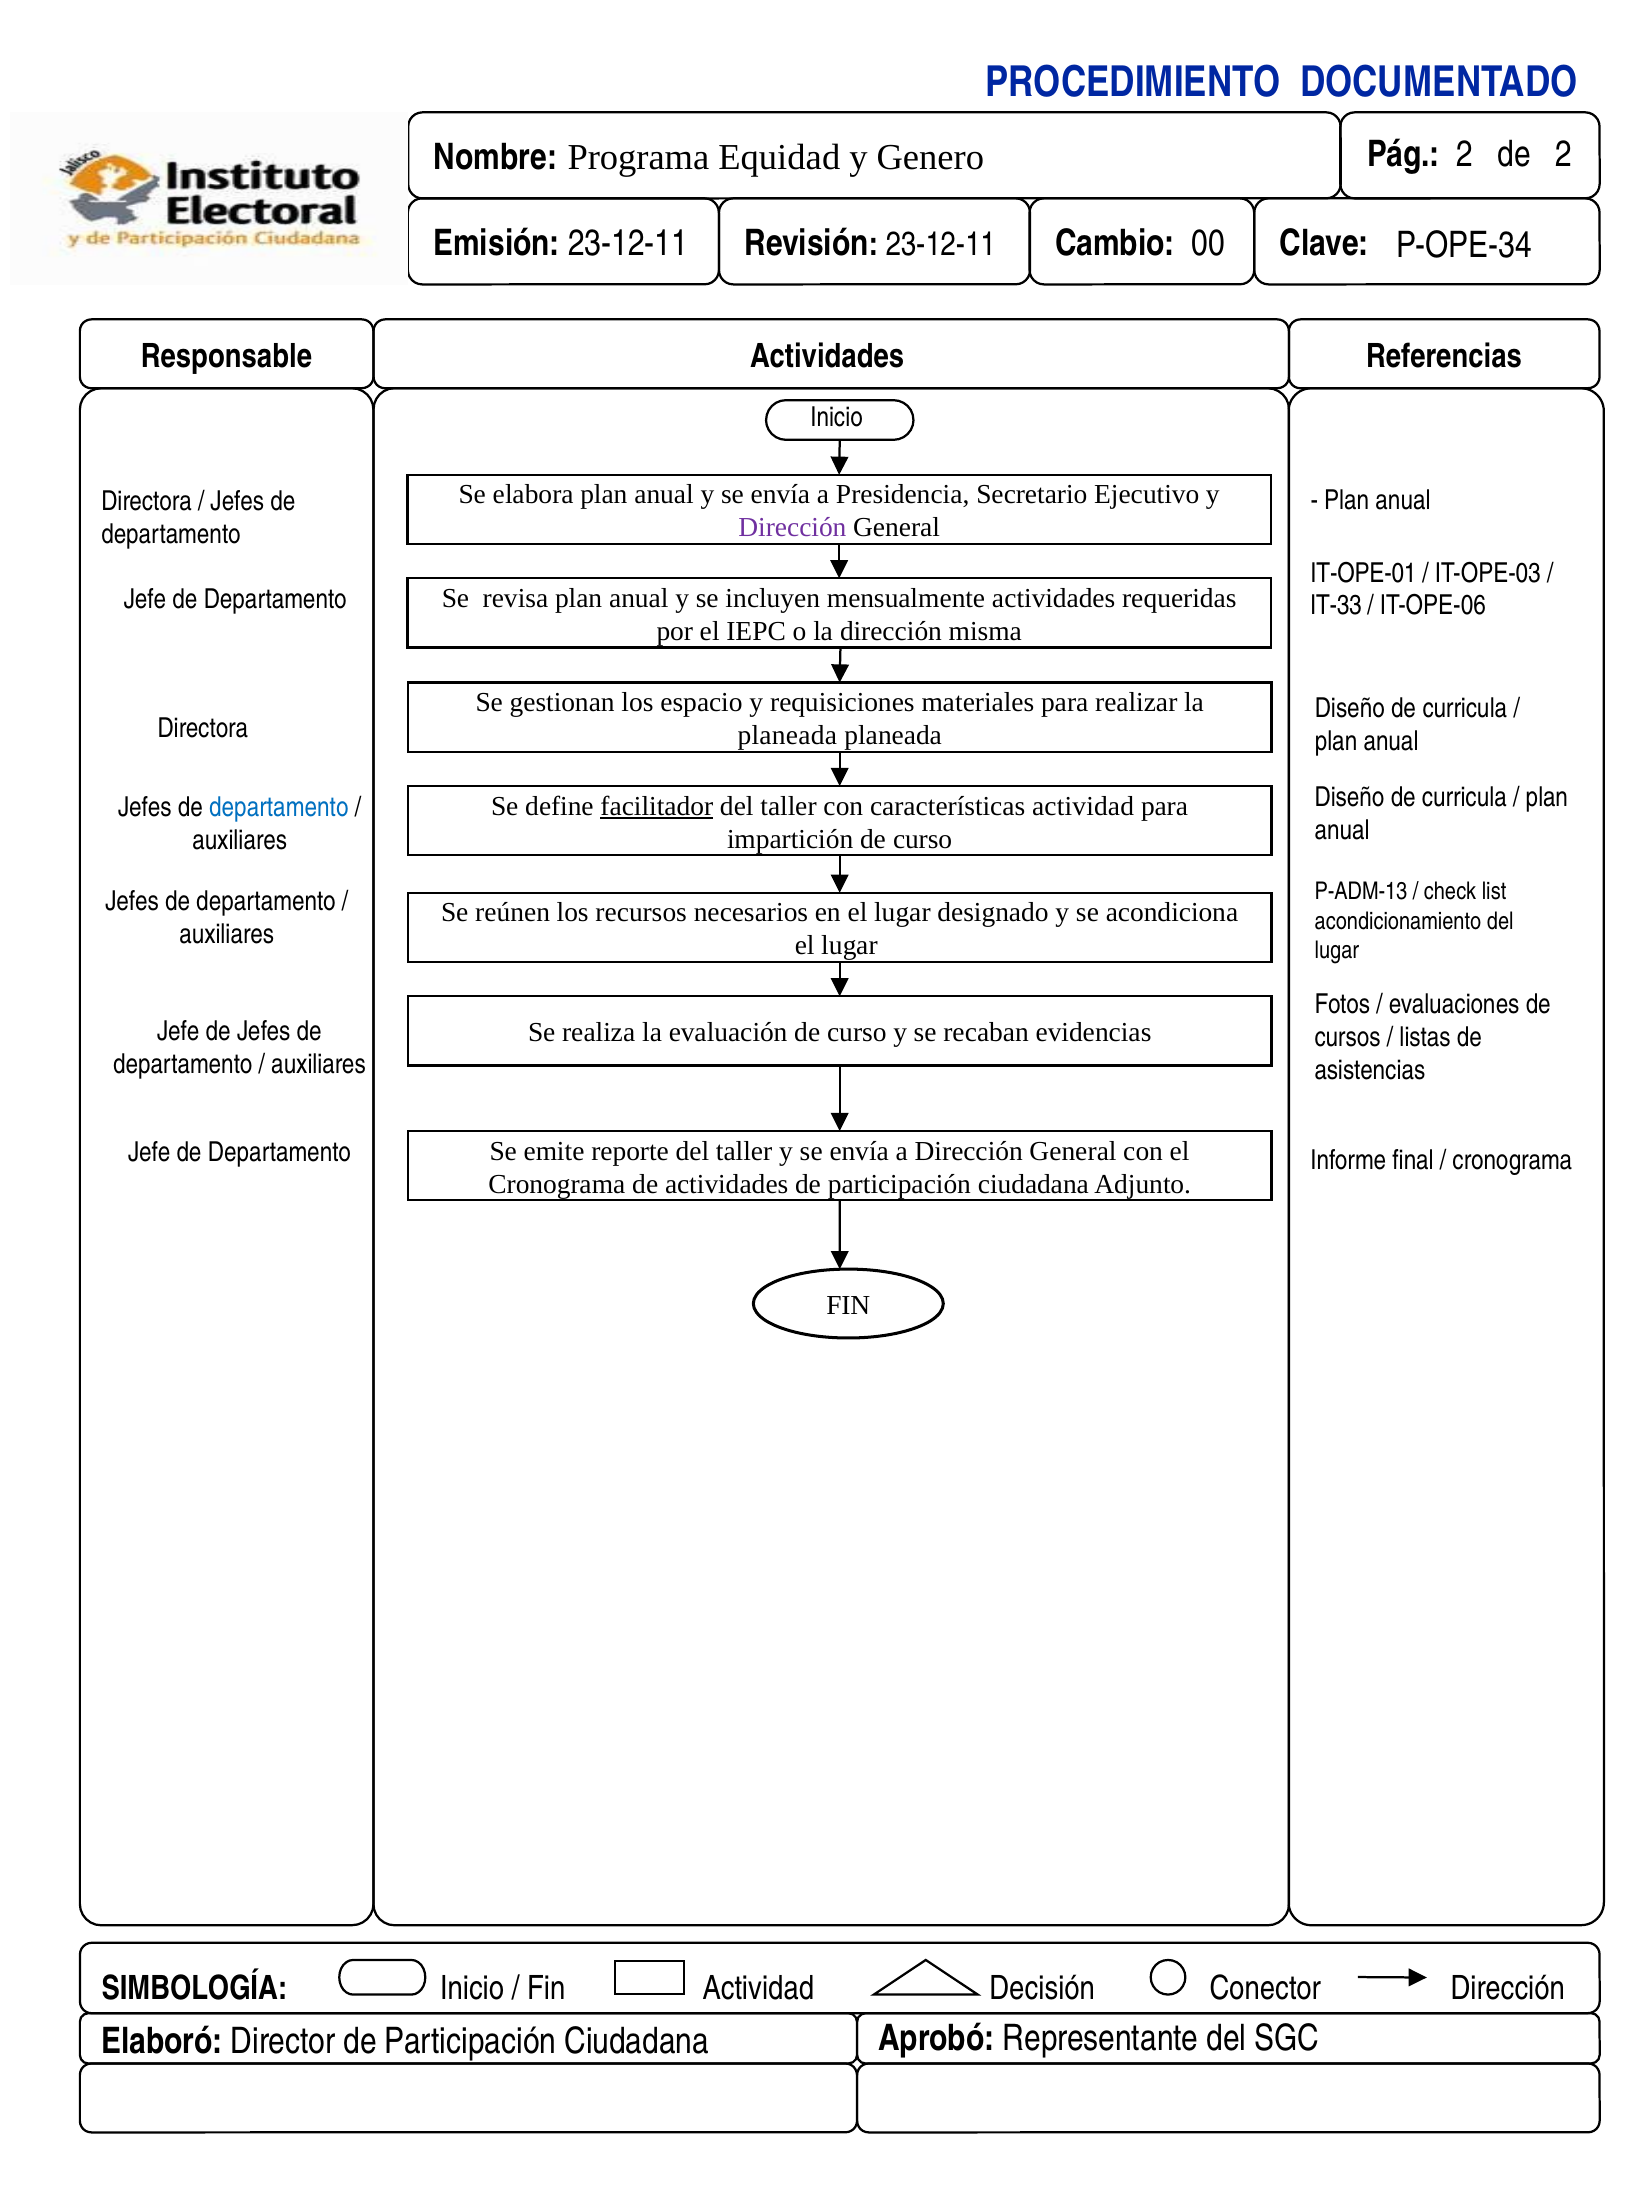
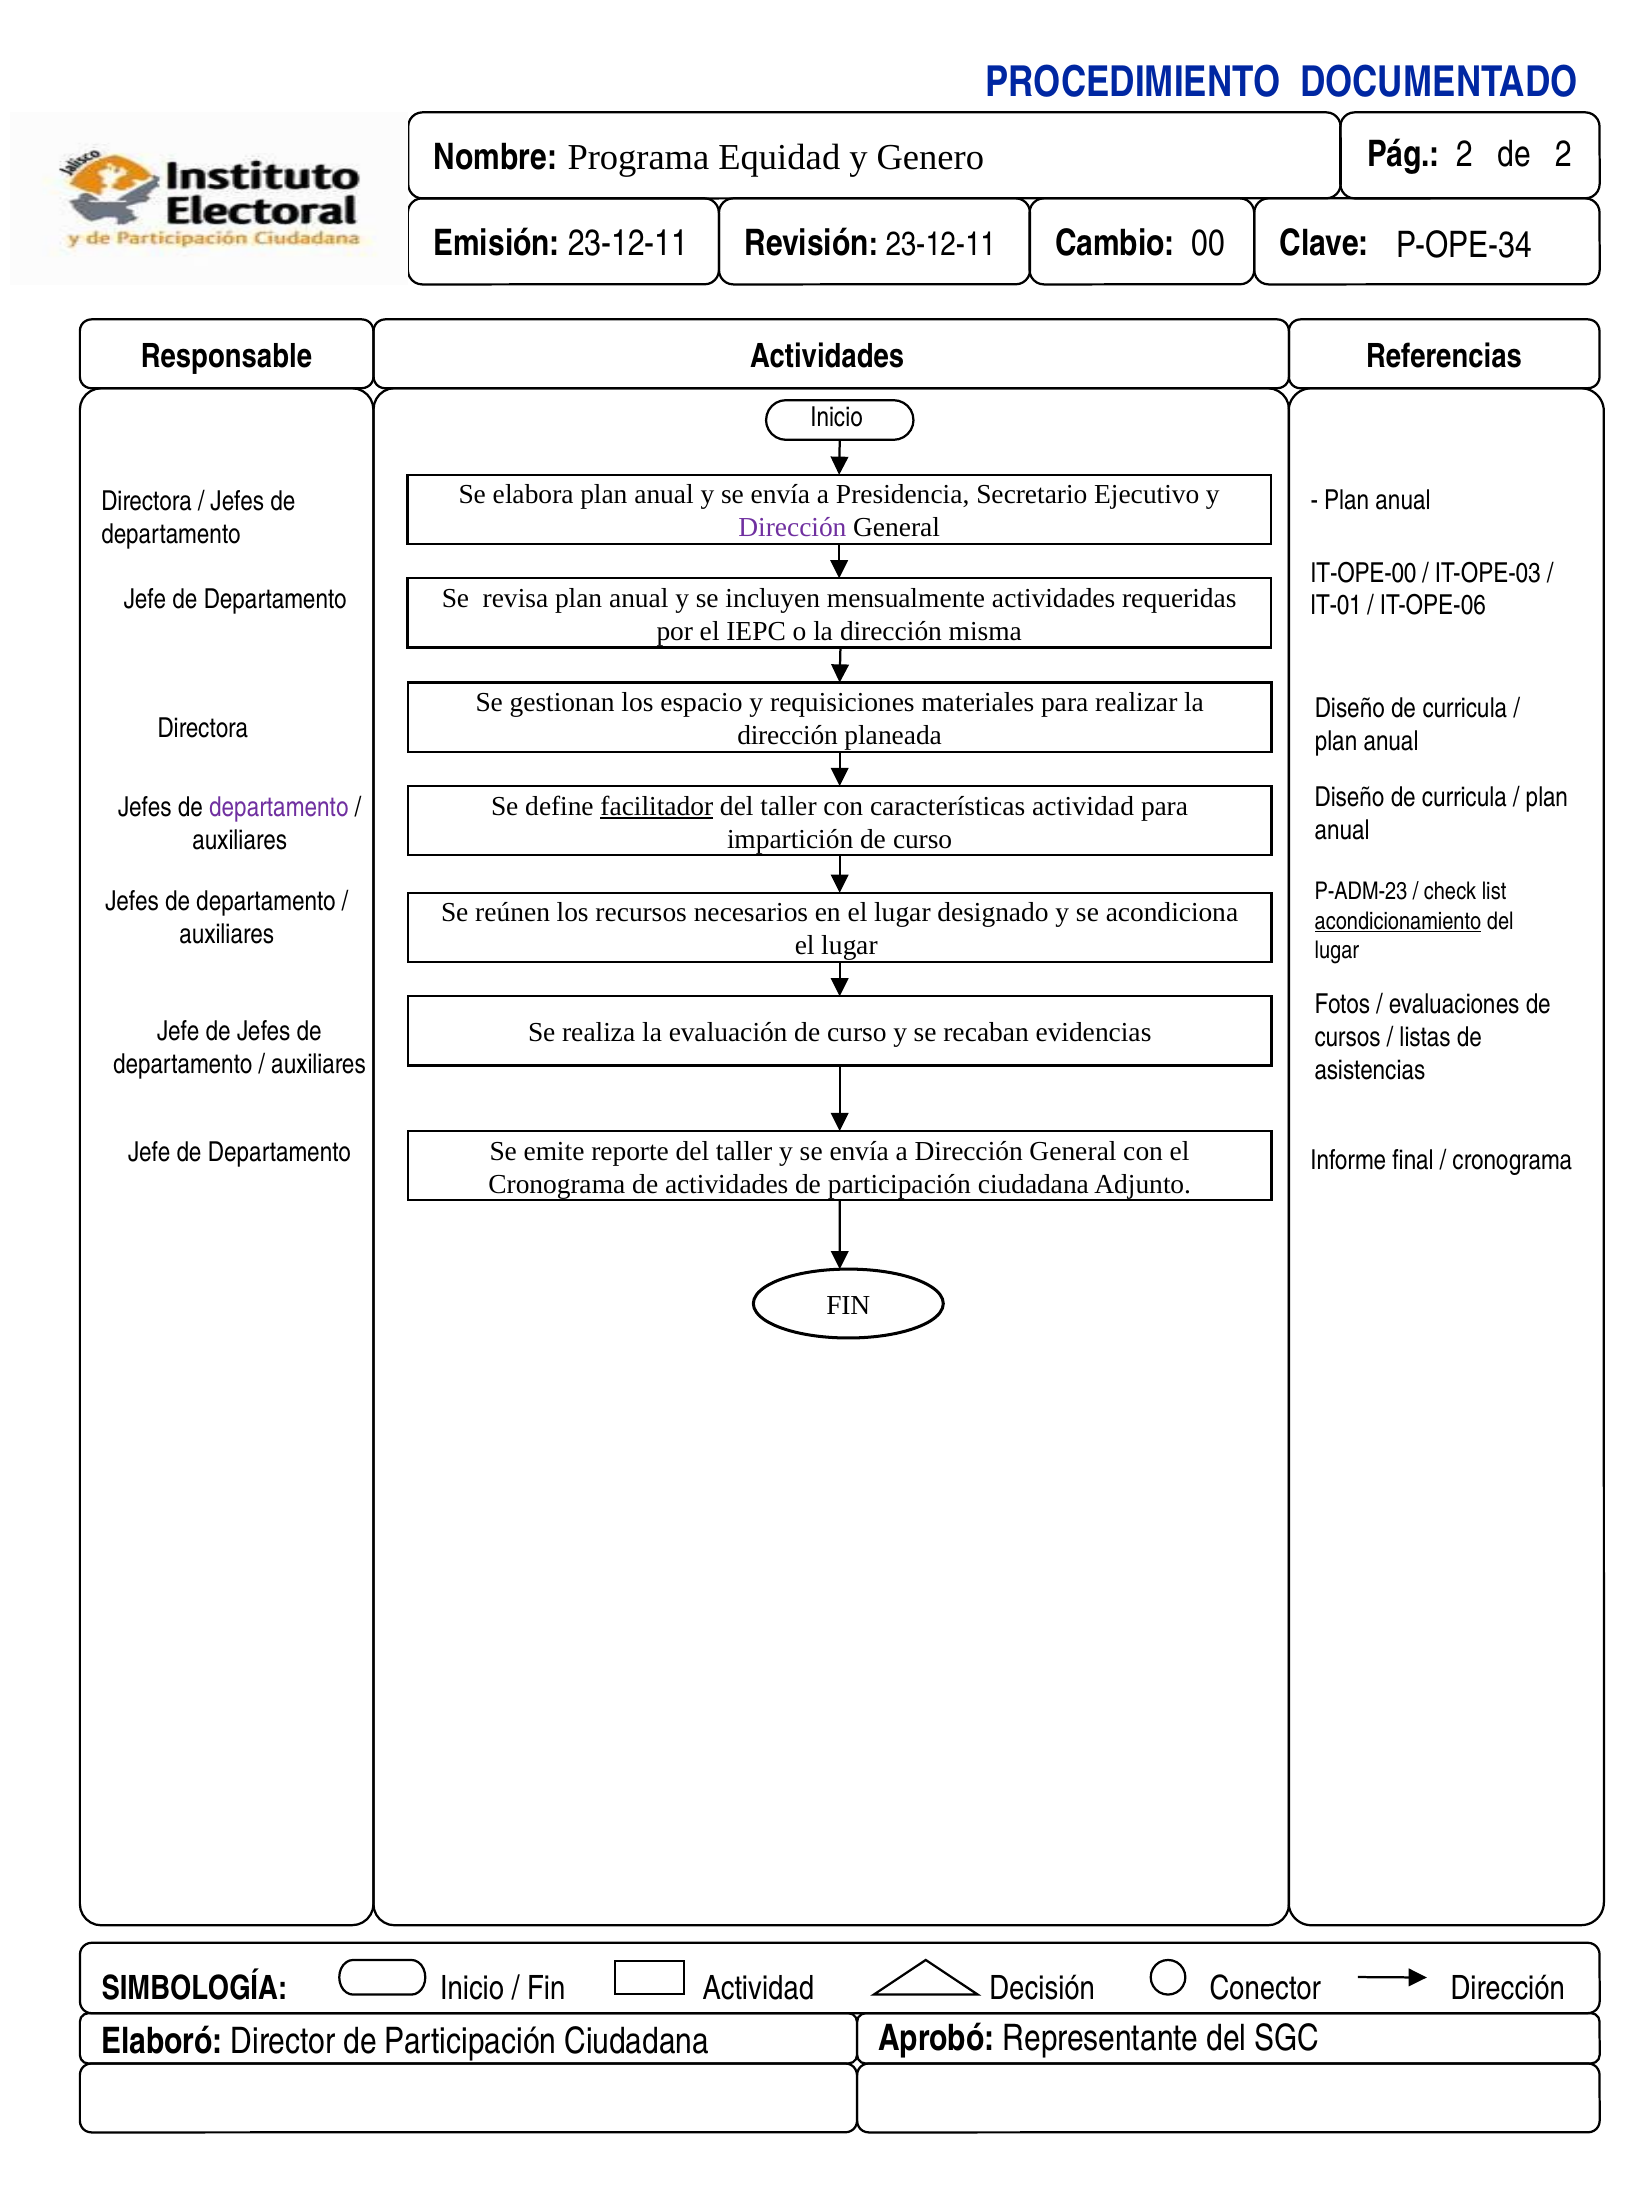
IT-OPE-01: IT-OPE-01 -> IT-OPE-00
IT-33: IT-33 -> IT-01
planeada at (787, 736): planeada -> dirección
departamento at (279, 808) colour: blue -> purple
P-ADM-13: P-ADM-13 -> P-ADM-23
acondicionamiento underline: none -> present
